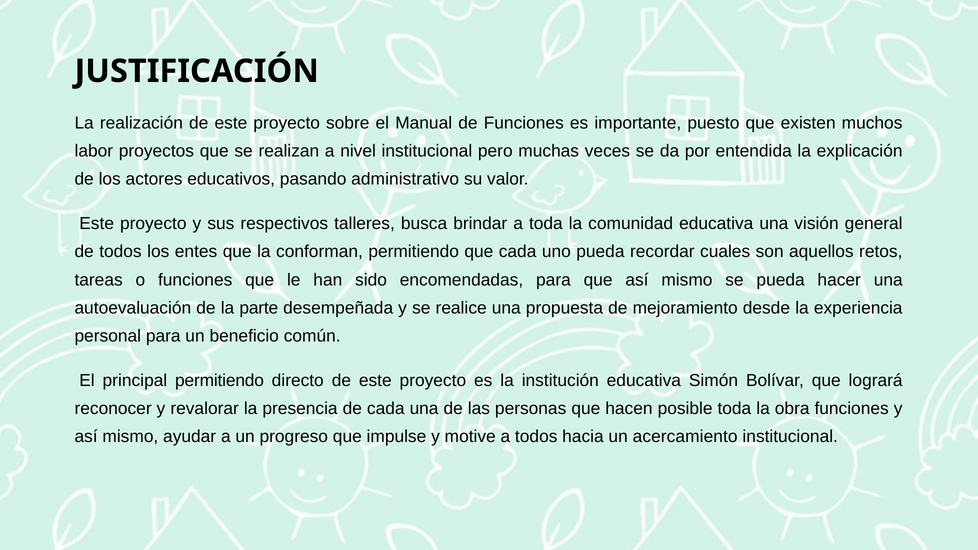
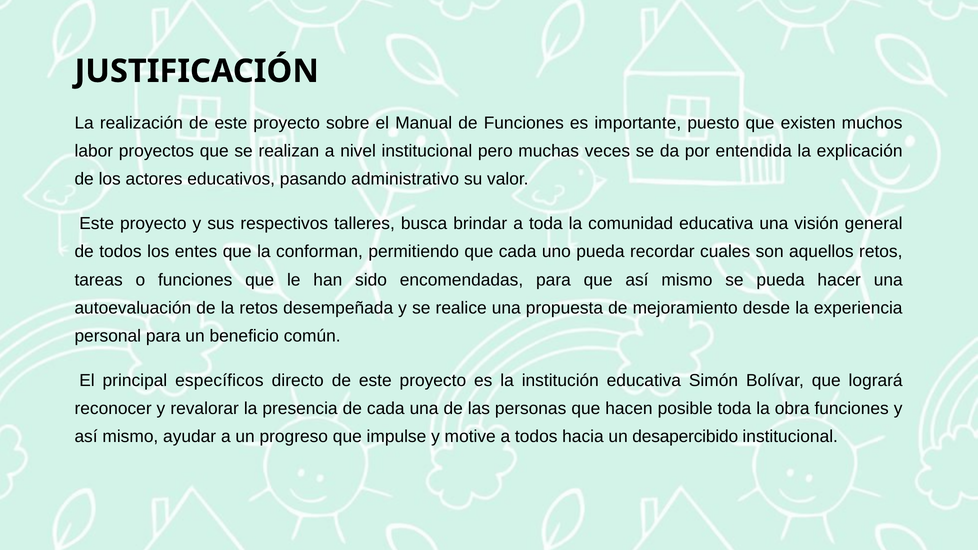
la parte: parte -> retos
principal permitiendo: permitiendo -> específicos
acercamiento: acercamiento -> desapercibido
